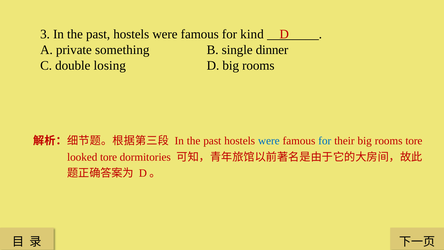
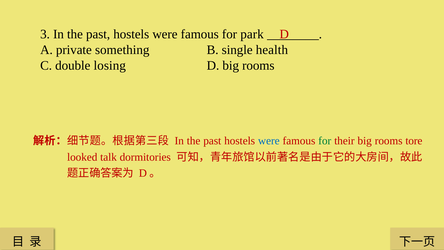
kind: kind -> park
dinner: dinner -> health
for at (325, 141) colour: blue -> green
looked tore: tore -> talk
